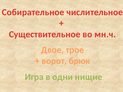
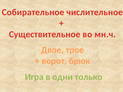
нищие: нищие -> только
